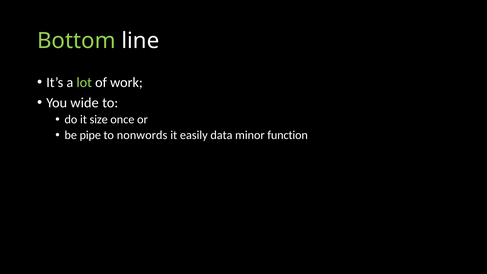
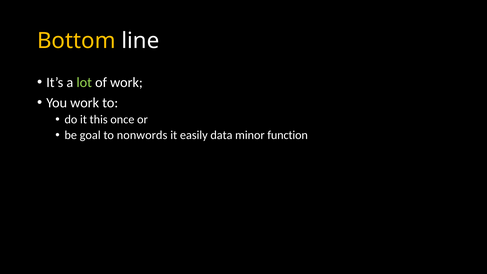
Bottom colour: light green -> yellow
You wide: wide -> work
size: size -> this
pipe: pipe -> goal
